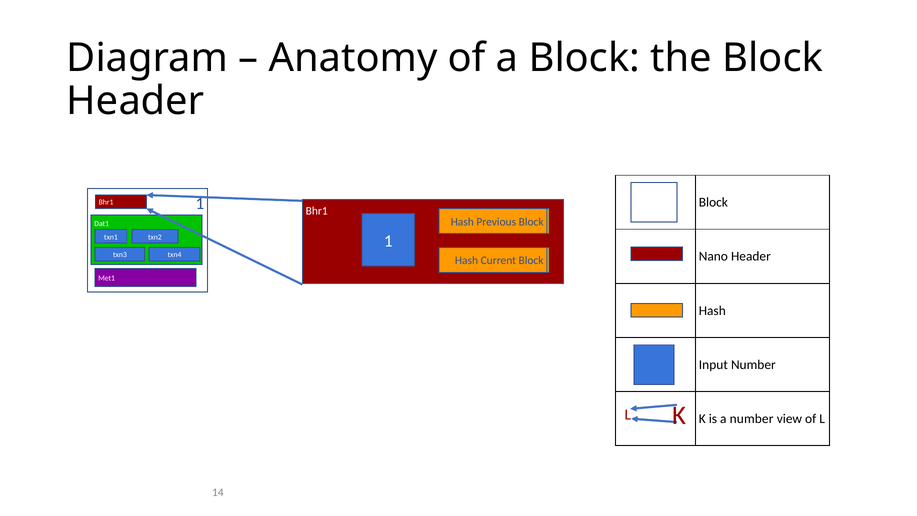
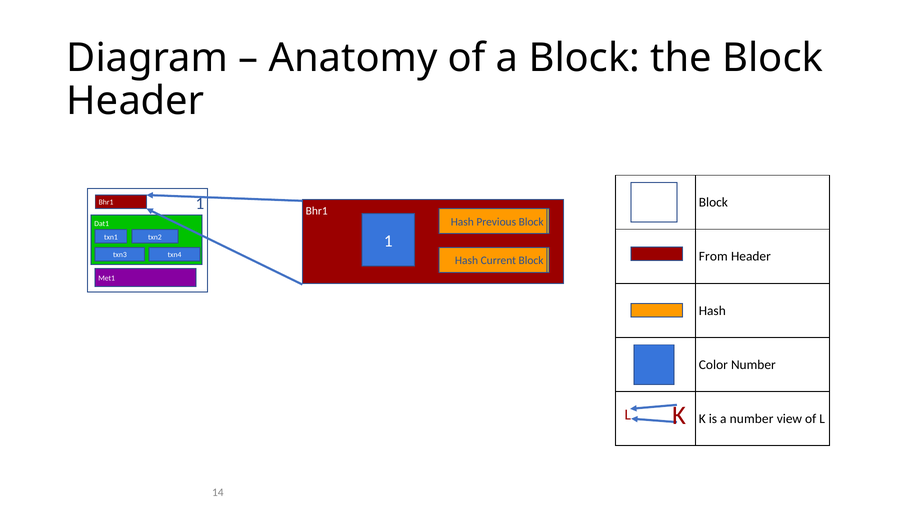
Nano: Nano -> From
Input: Input -> Color
